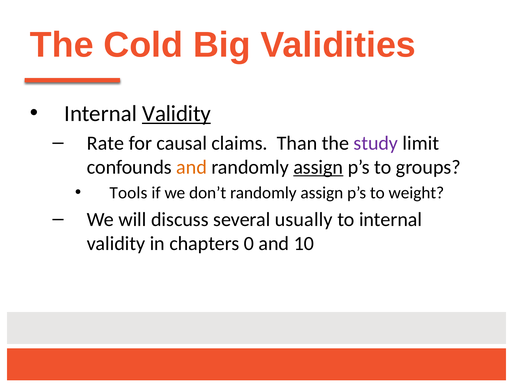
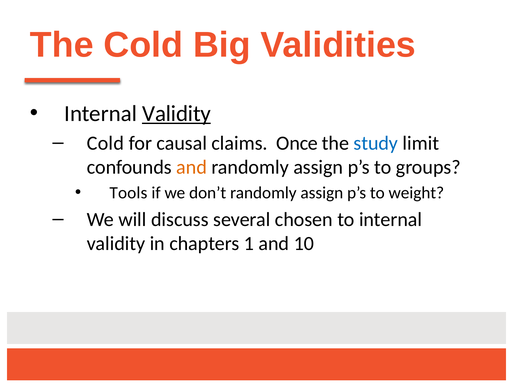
Rate at (106, 143): Rate -> Cold
Than: Than -> Once
study colour: purple -> blue
assign at (318, 167) underline: present -> none
usually: usually -> chosen
0: 0 -> 1
